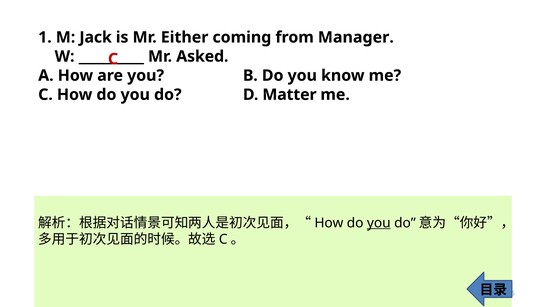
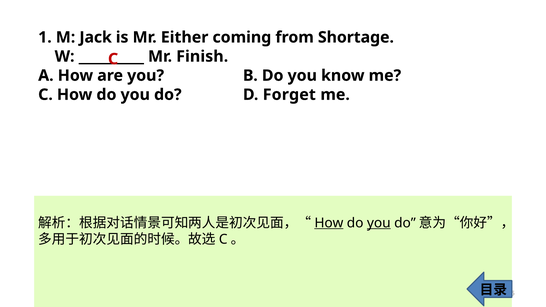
Manager: Manager -> Shortage
Asked: Asked -> Finish
Matter: Matter -> Forget
How at (329, 223) underline: none -> present
